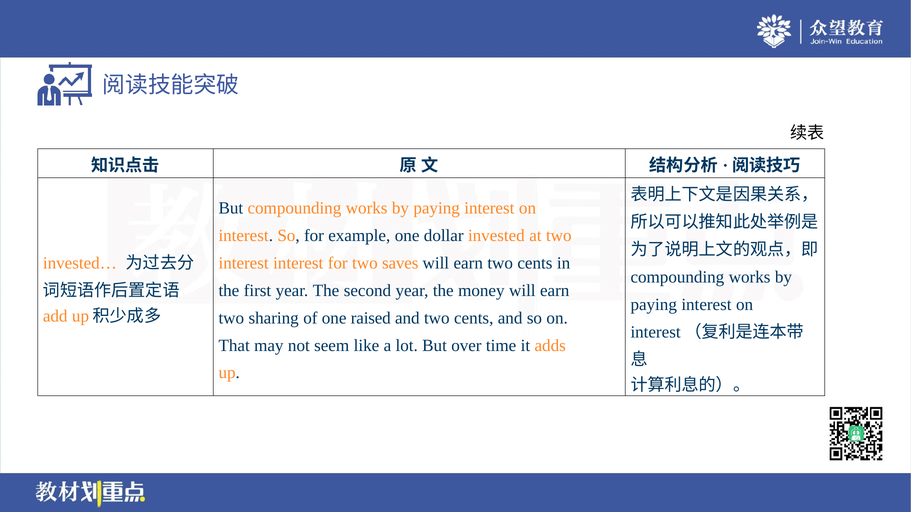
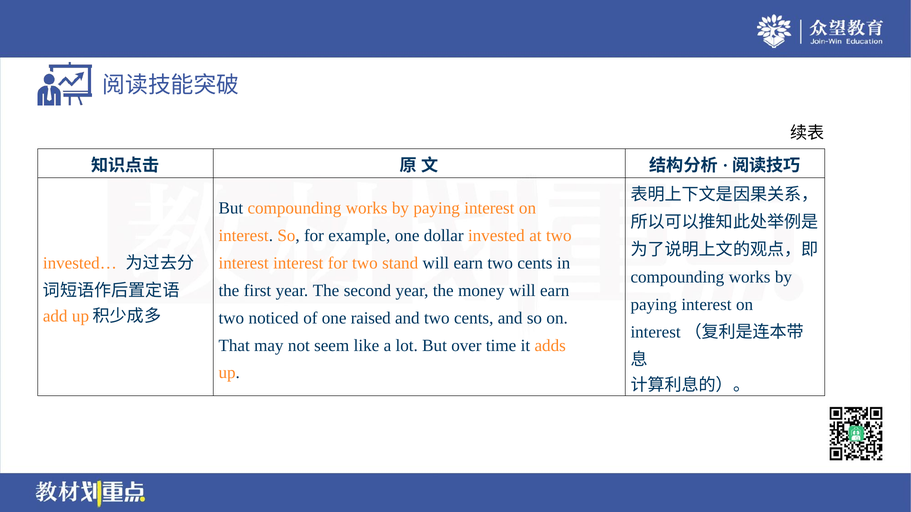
saves: saves -> stand
sharing: sharing -> noticed
